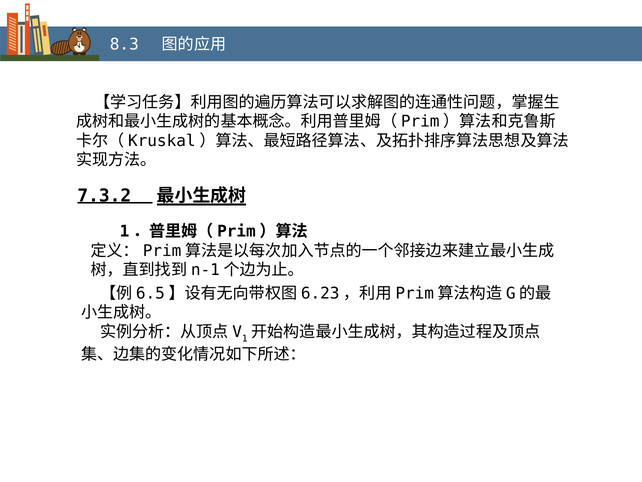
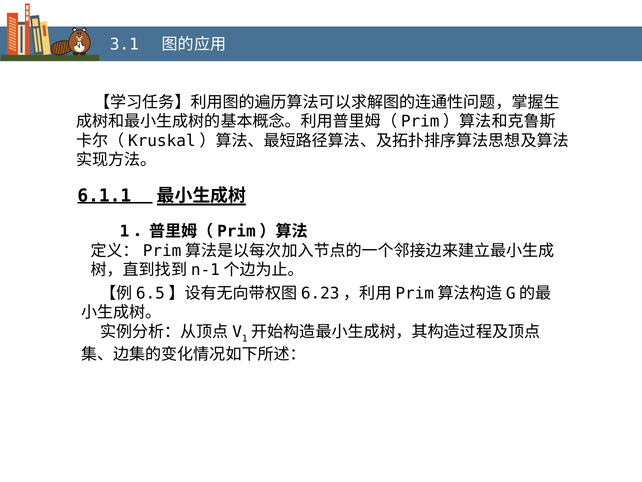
8.3: 8.3 -> 3.1
7.3.2: 7.3.2 -> 6.1.1
